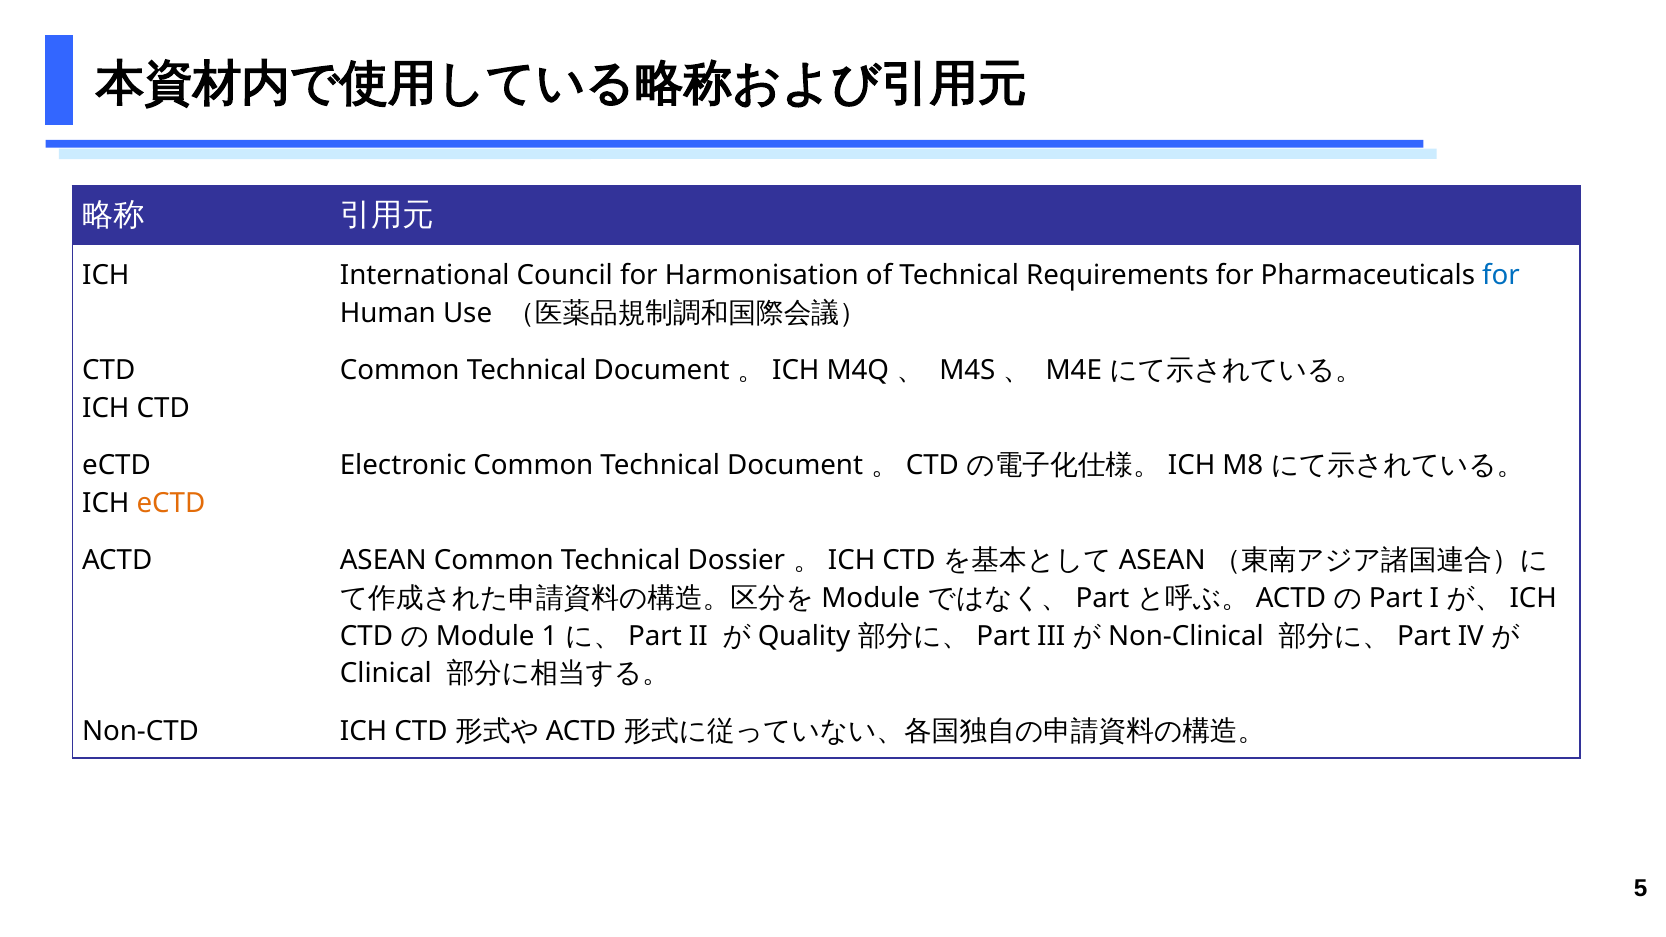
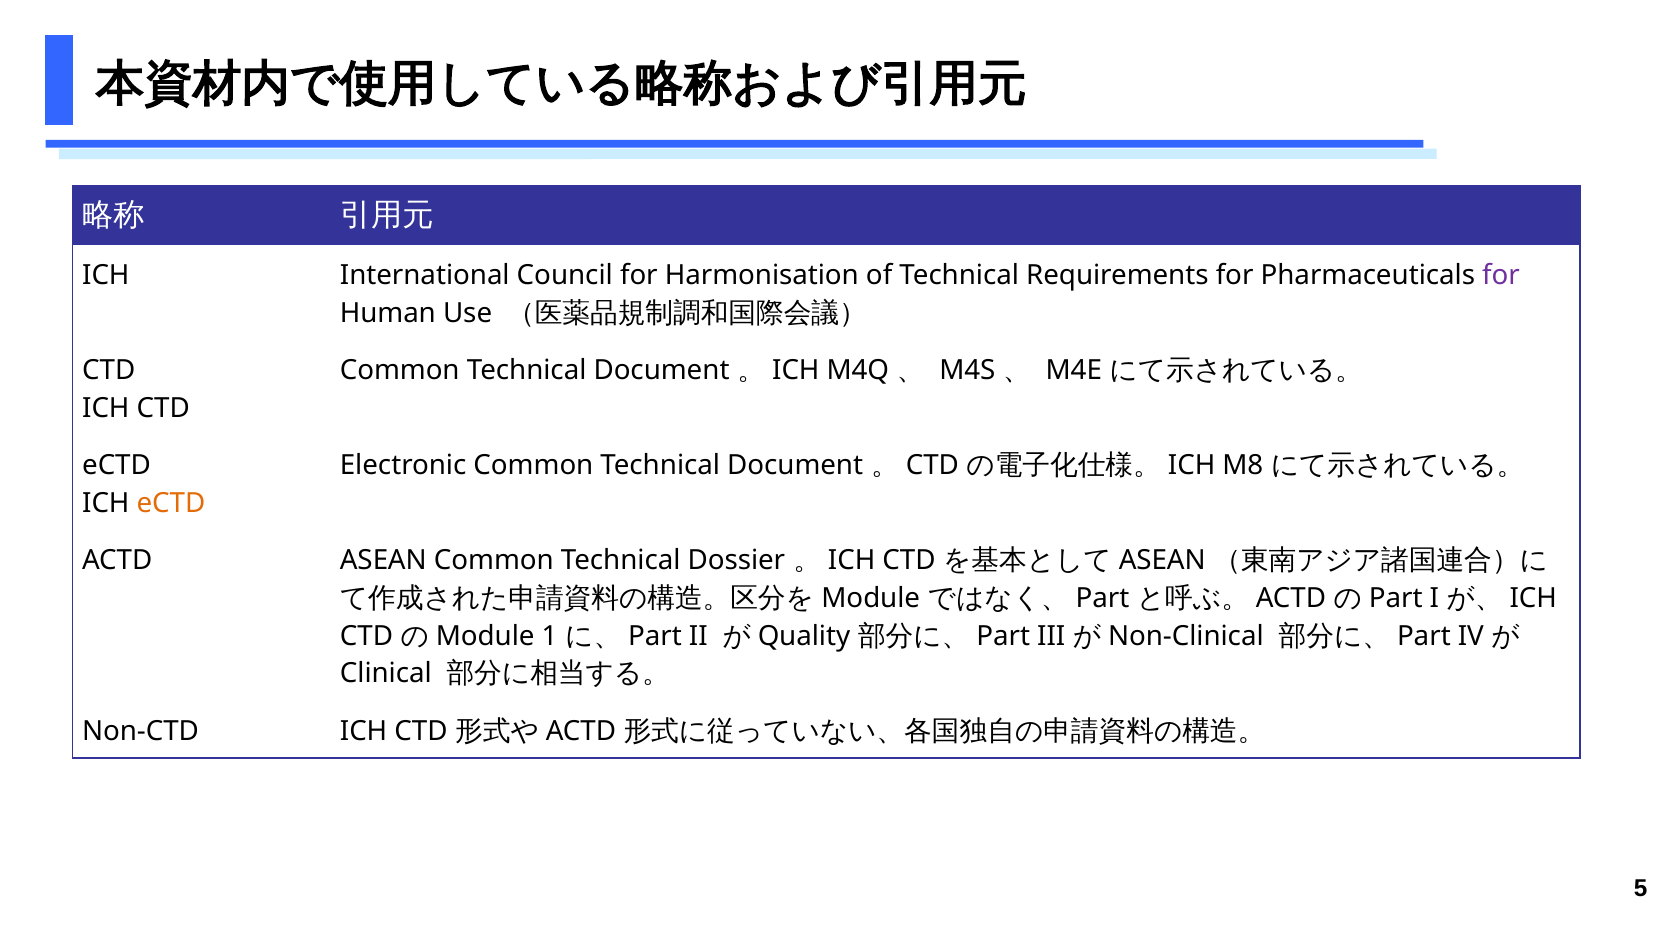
for at (1501, 275) colour: blue -> purple
